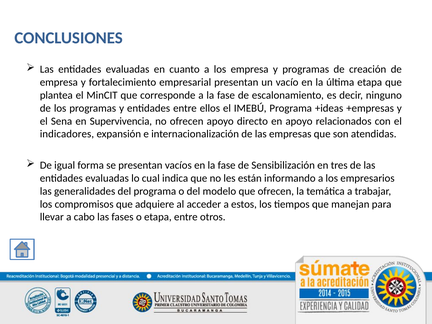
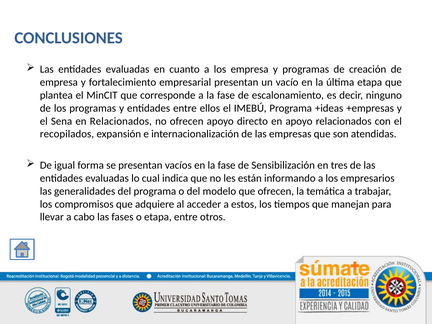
en Supervivencia: Supervivencia -> Relacionados
indicadores: indicadores -> recopilados
